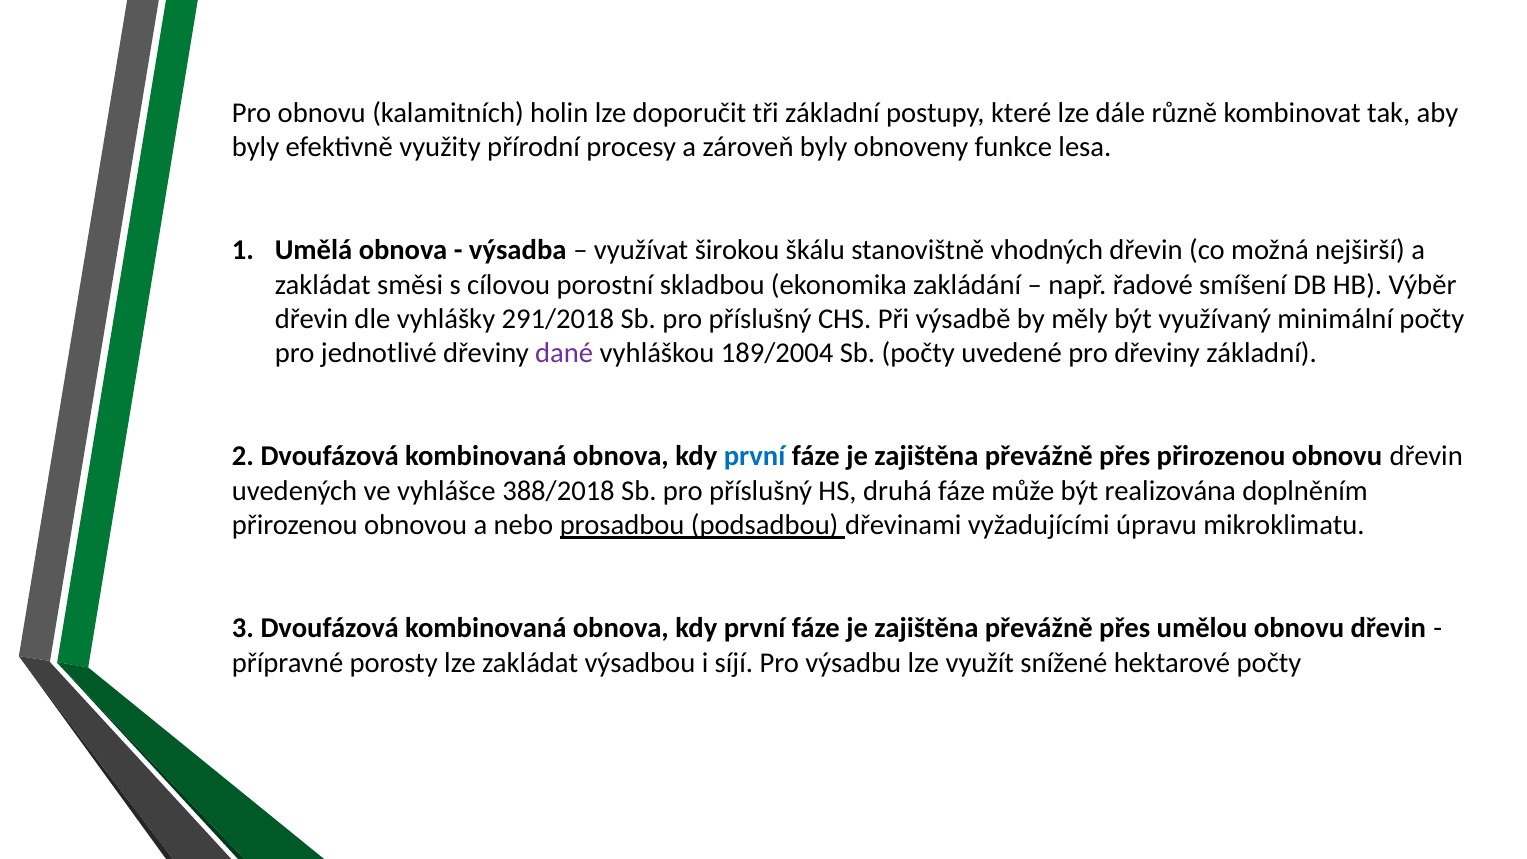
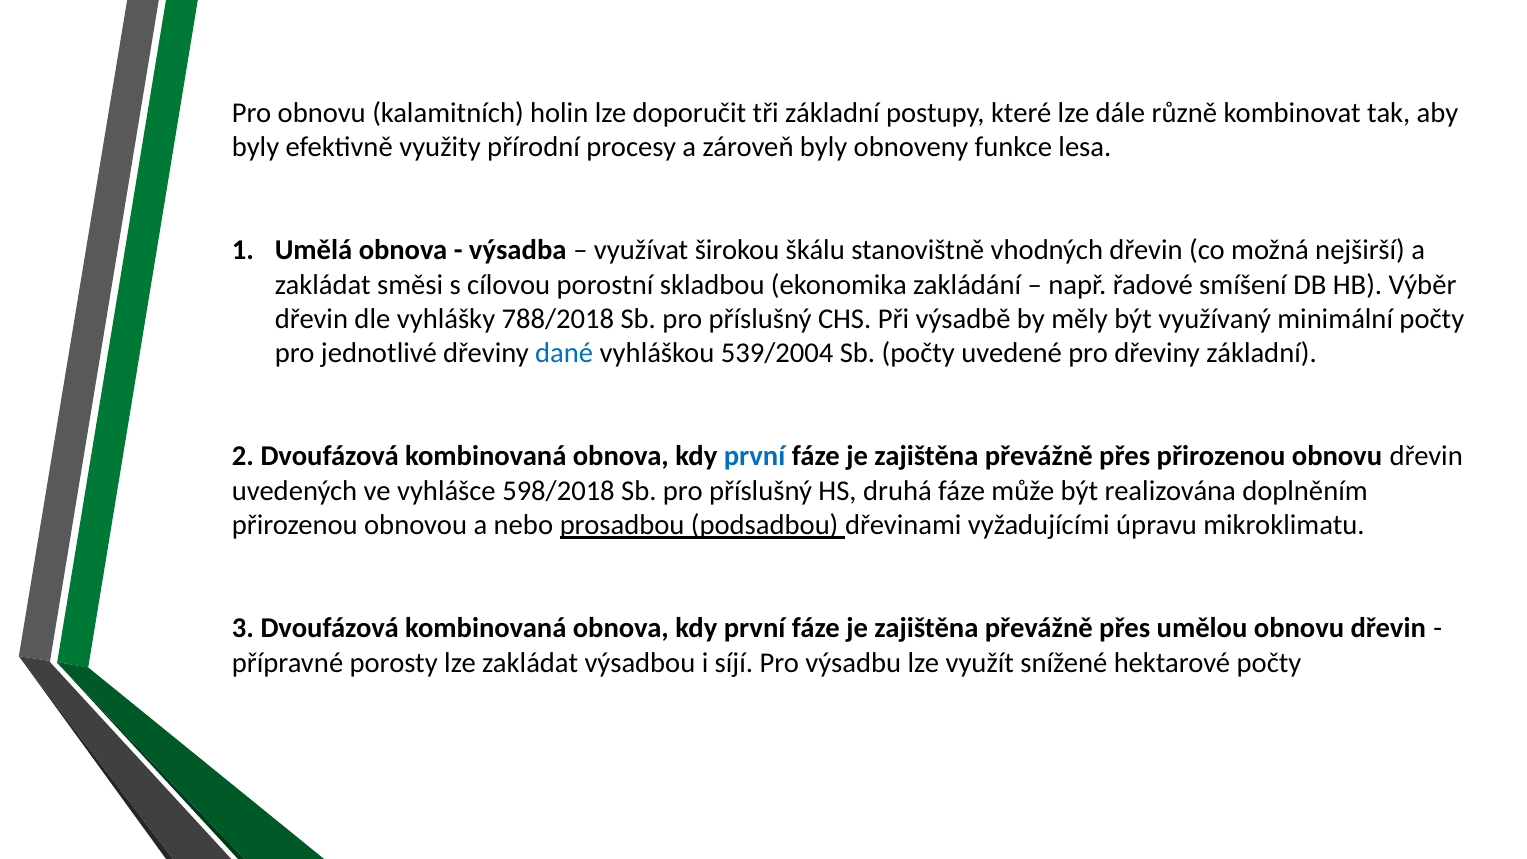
291/2018: 291/2018 -> 788/2018
dané colour: purple -> blue
189/2004: 189/2004 -> 539/2004
388/2018: 388/2018 -> 598/2018
